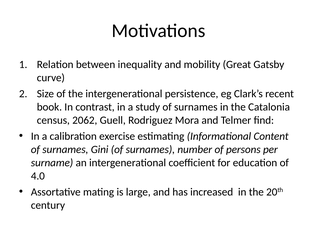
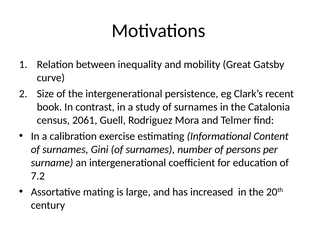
2062: 2062 -> 2061
4.0: 4.0 -> 7.2
